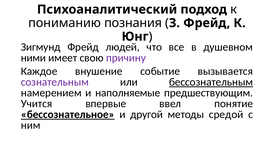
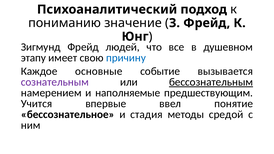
познания: познания -> значение
ними: ними -> этапу
причину colour: purple -> blue
внушение: внушение -> основные
бессознательное underline: present -> none
другой: другой -> стадия
